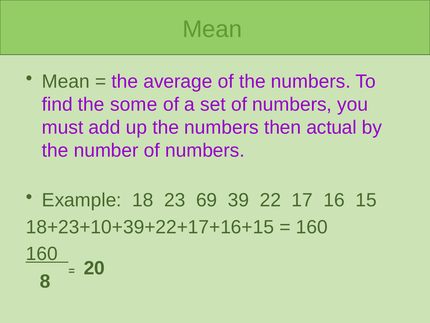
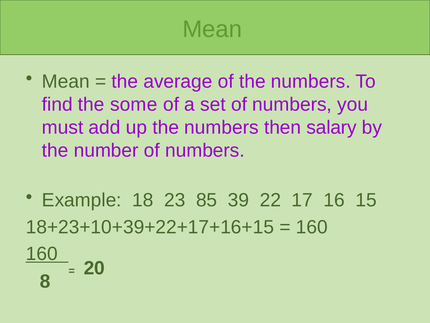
actual: actual -> salary
69: 69 -> 85
